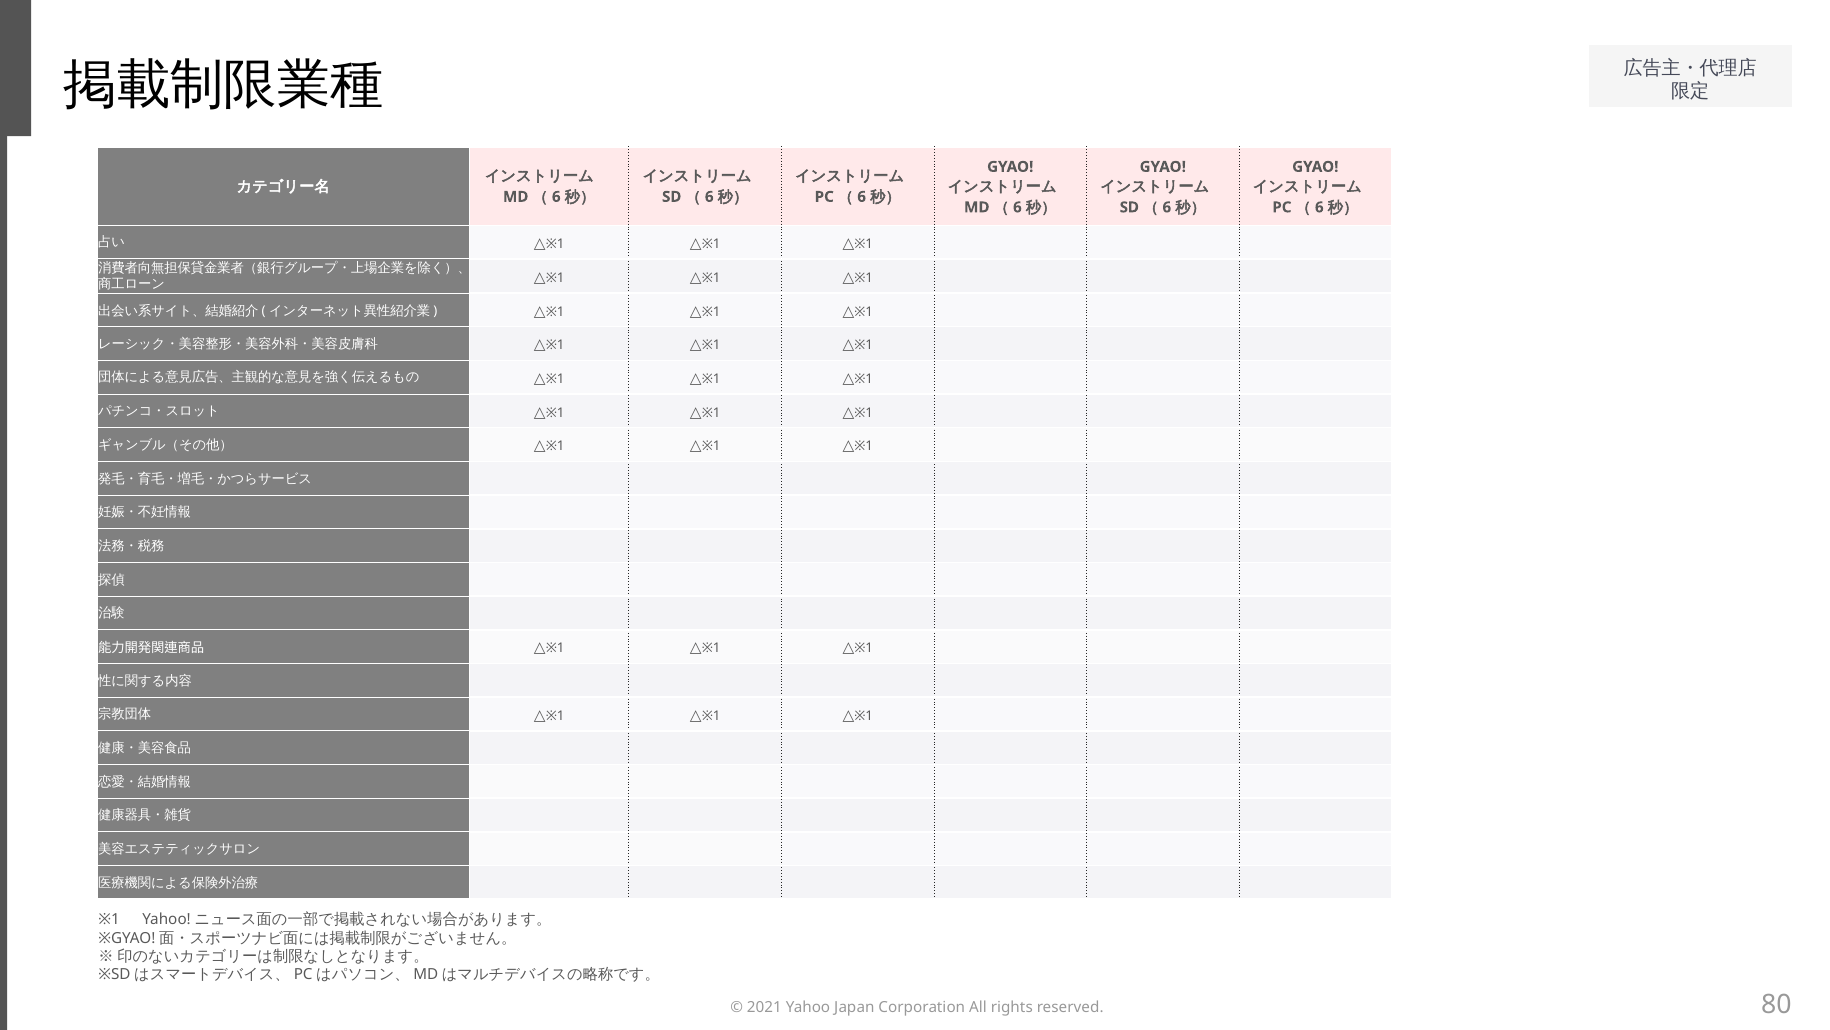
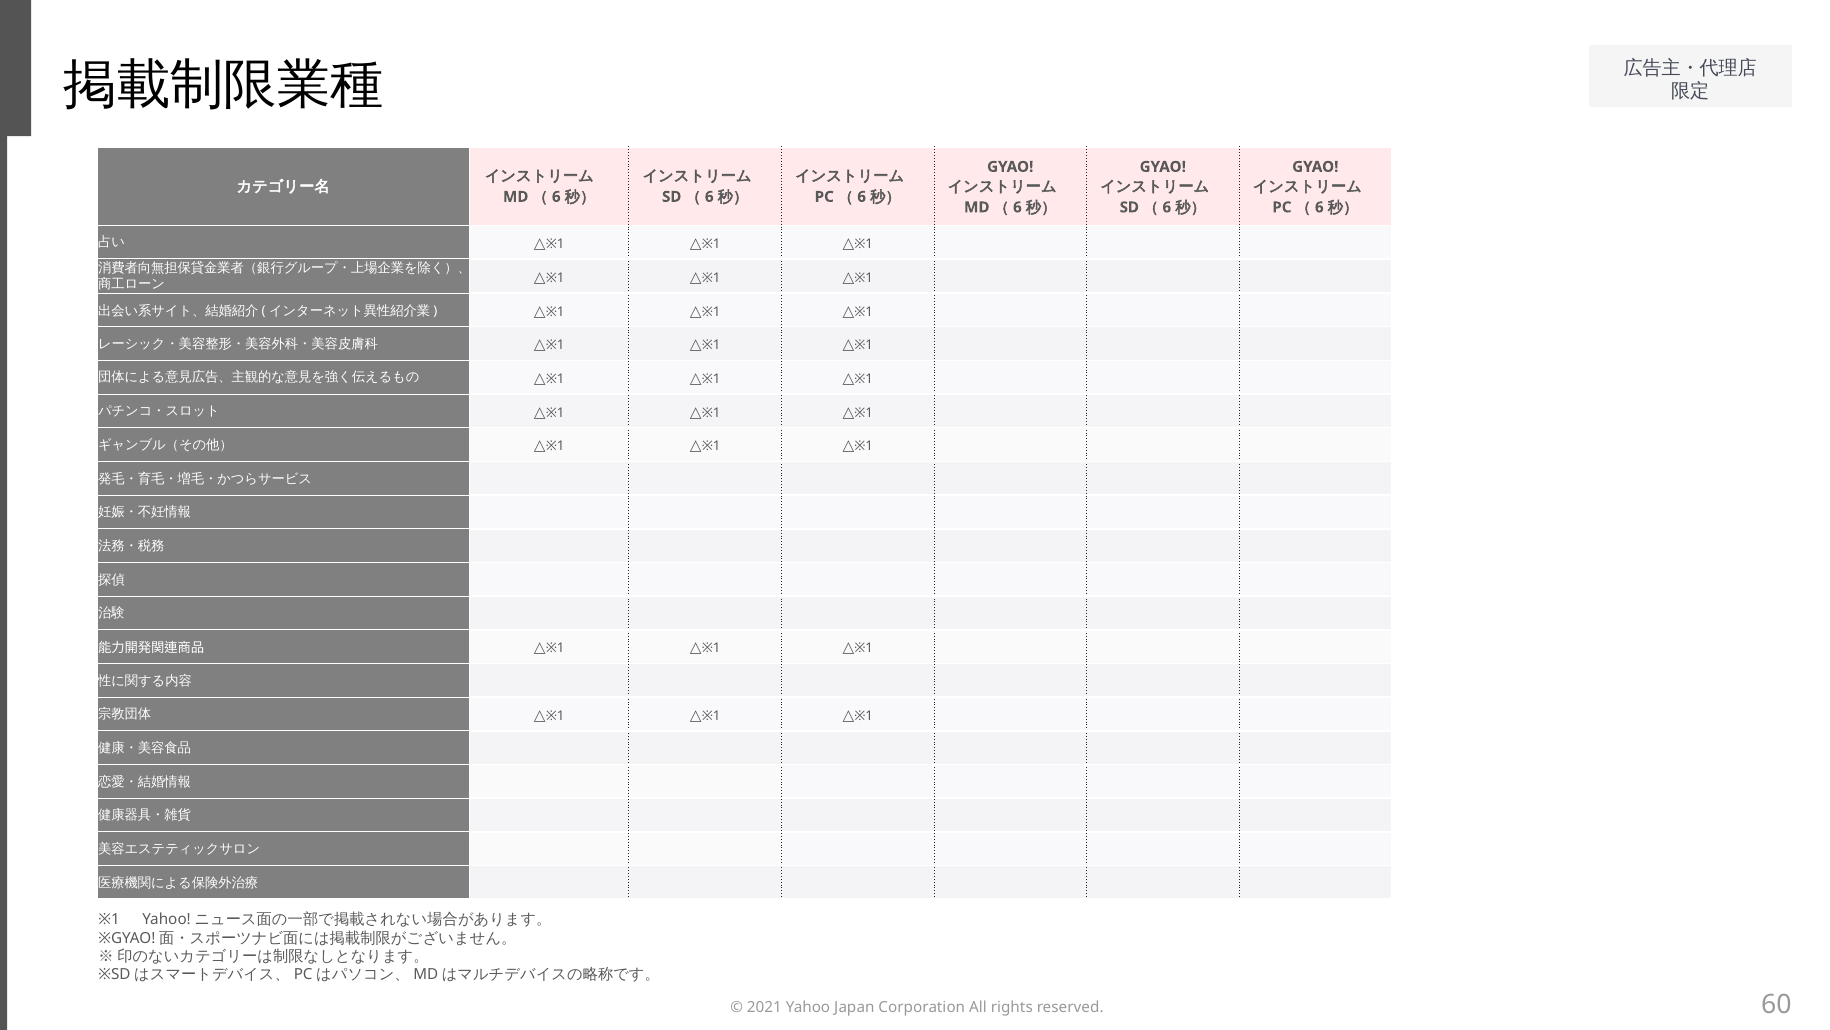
80: 80 -> 60
